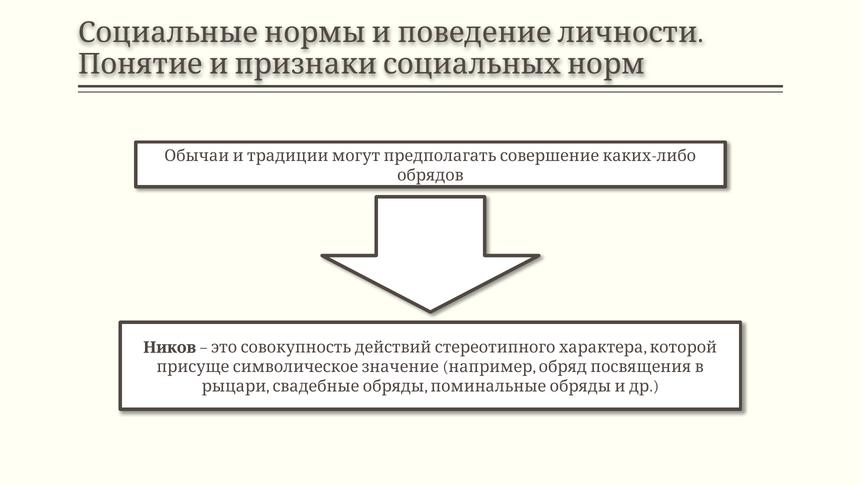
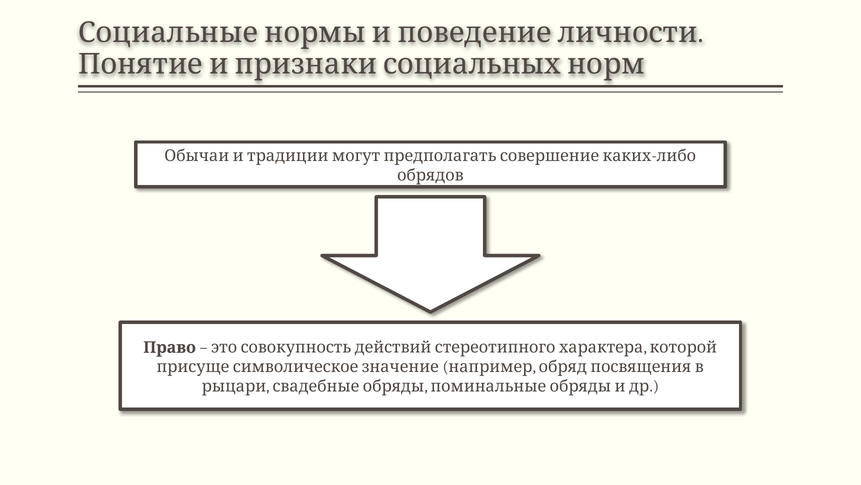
Ников: Ников -> Право
